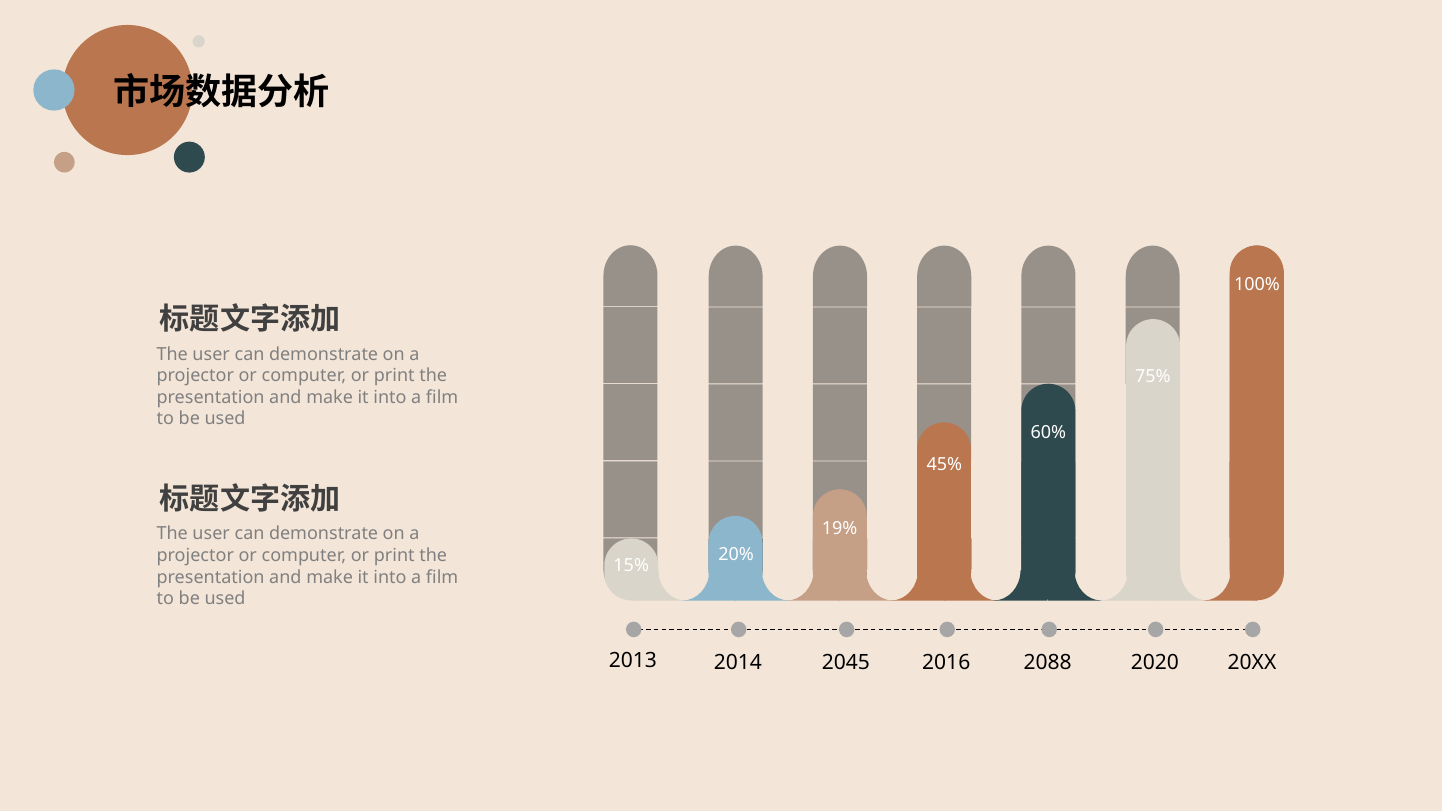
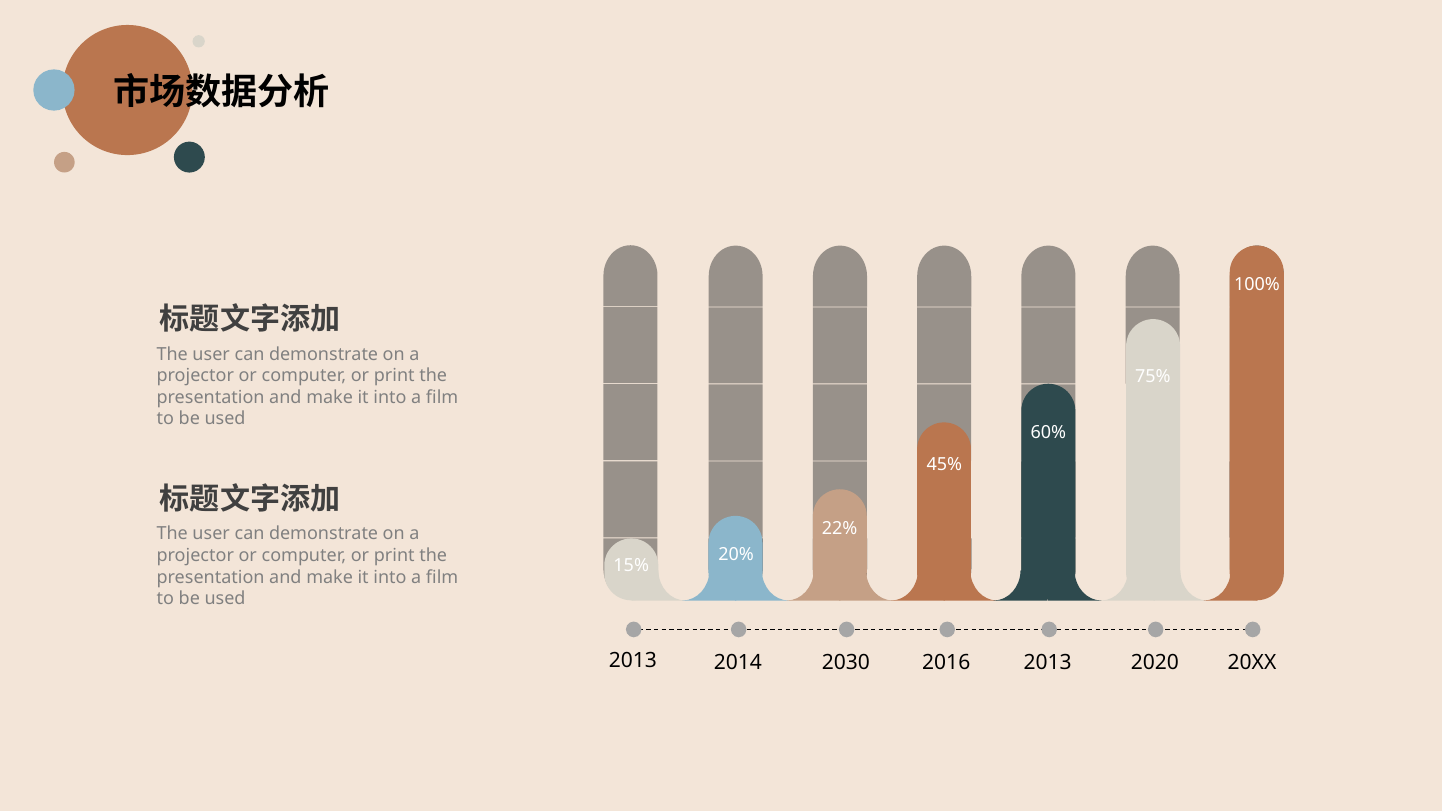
19%: 19% -> 22%
2045: 2045 -> 2030
2016 2088: 2088 -> 2013
